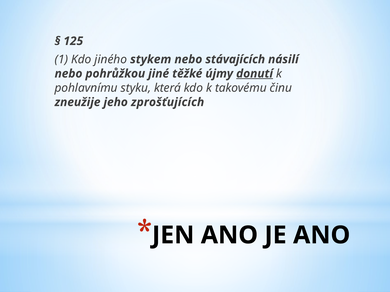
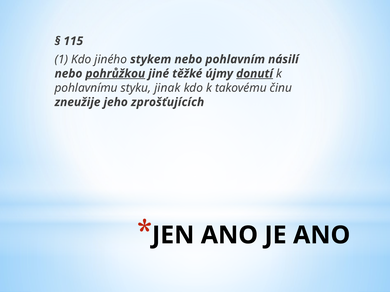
125: 125 -> 115
stávajících: stávajících -> pohlavním
pohrůžkou underline: none -> present
která: která -> jinak
